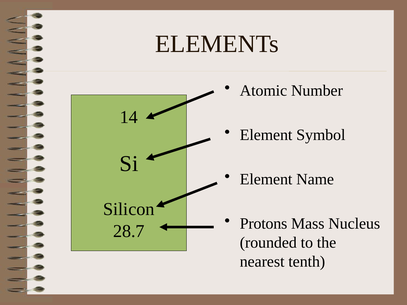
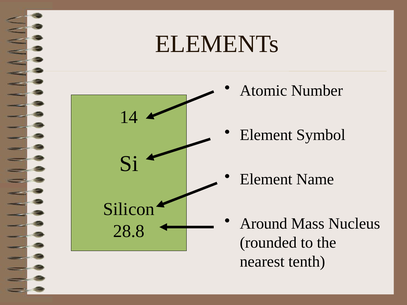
Protons: Protons -> Around
28.7: 28.7 -> 28.8
